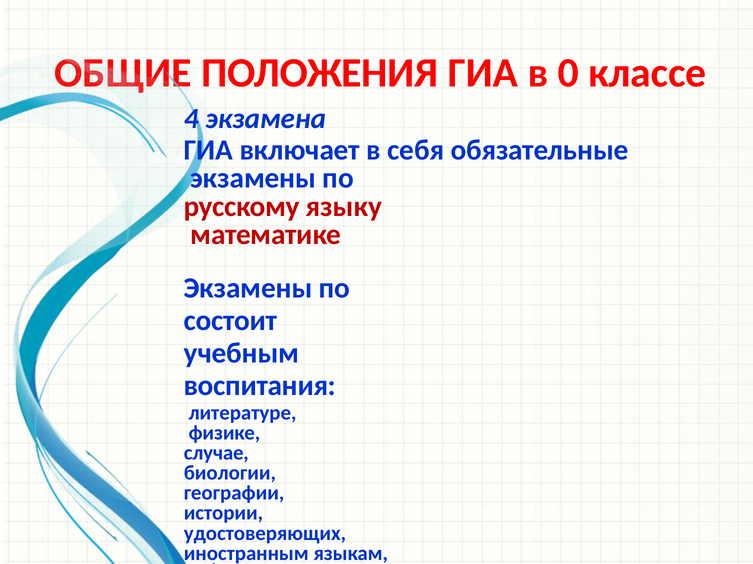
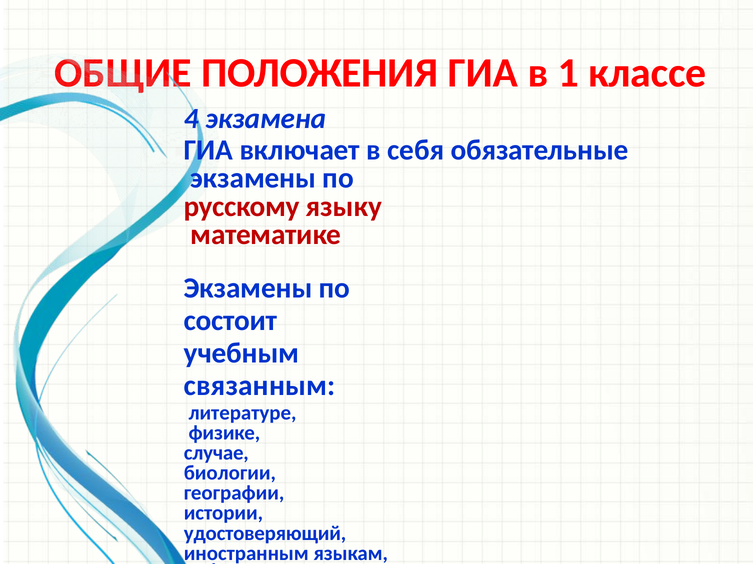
0: 0 -> 1
воспитания: воспитания -> связанным
удостоверяющих: удостоверяющих -> удостоверяющий
